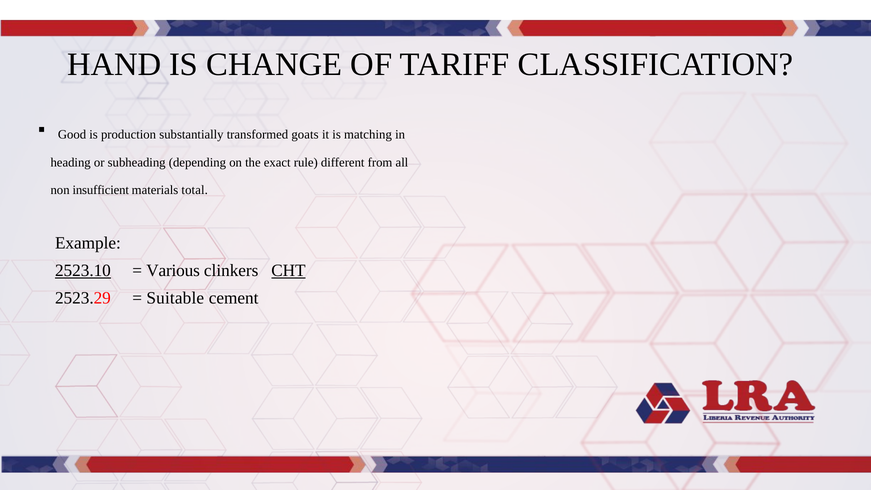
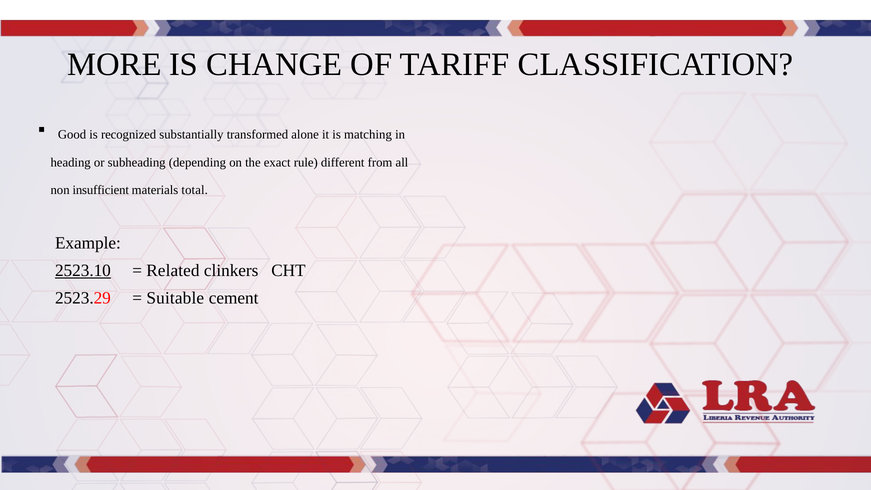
HAND: HAND -> MORE
production: production -> recognized
goats: goats -> alone
Various: Various -> Related
CHT underline: present -> none
